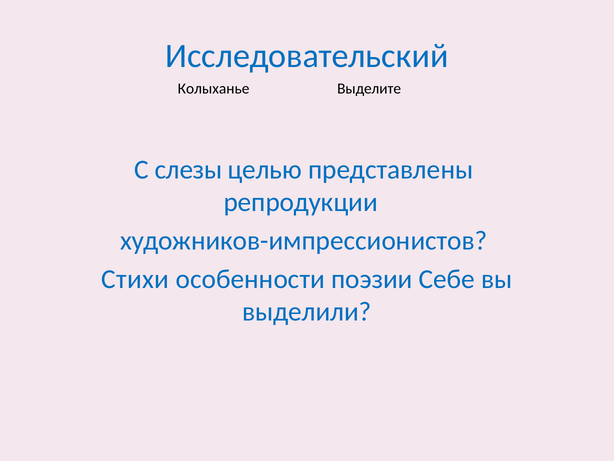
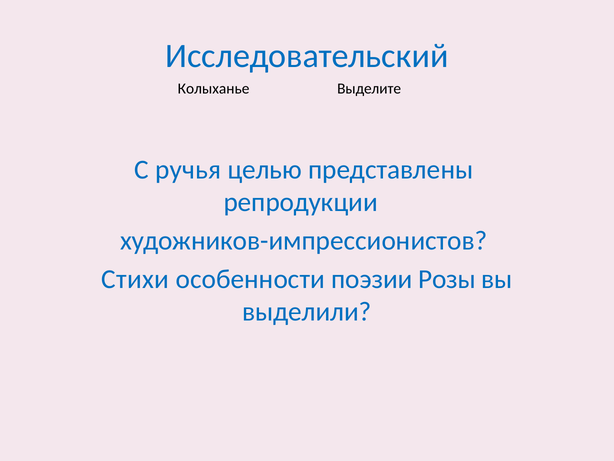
слезы: слезы -> ручья
Себе: Себе -> Розы
